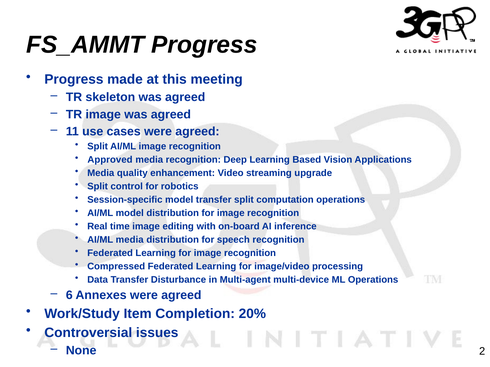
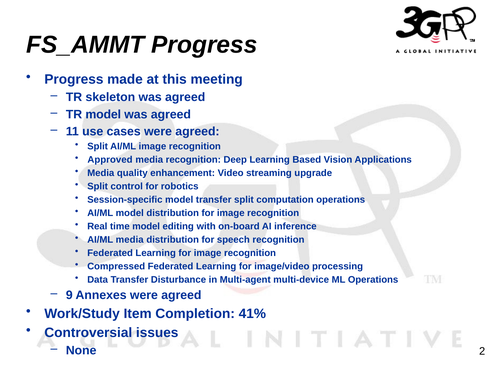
TR image: image -> model
time image: image -> model
6: 6 -> 9
20%: 20% -> 41%
